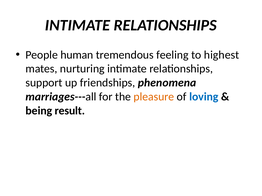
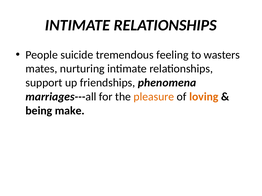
human: human -> suicide
highest: highest -> wasters
loving colour: blue -> orange
result: result -> make
